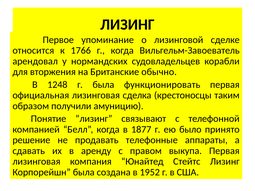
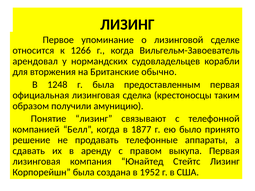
1766: 1766 -> 1266
функционировать: функционировать -> предоставленным
